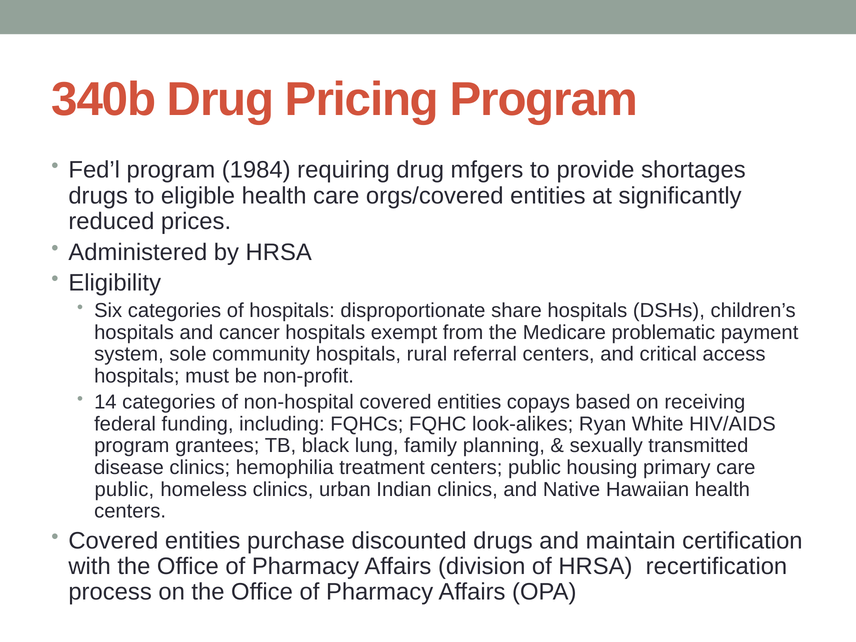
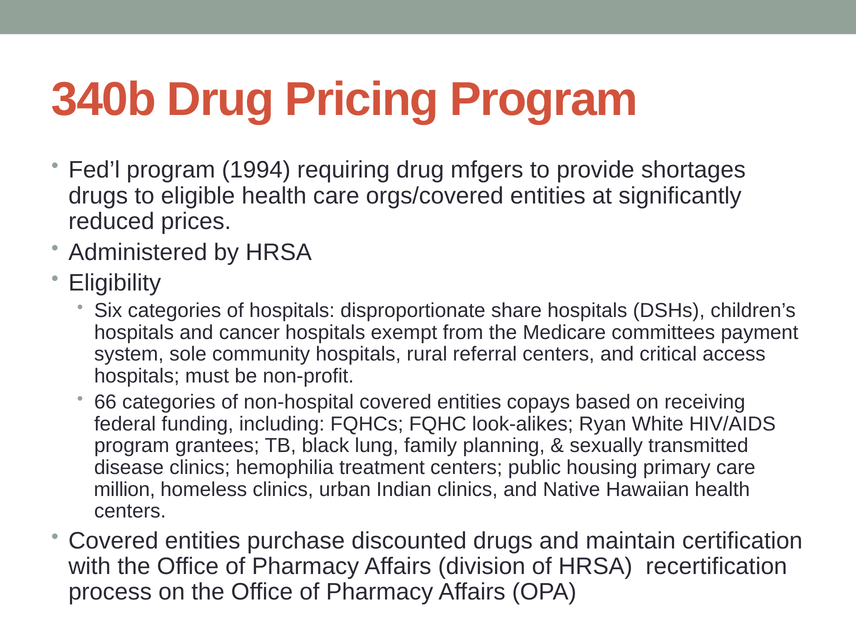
1984: 1984 -> 1994
problematic: problematic -> committees
14: 14 -> 66
public at (124, 489): public -> million
